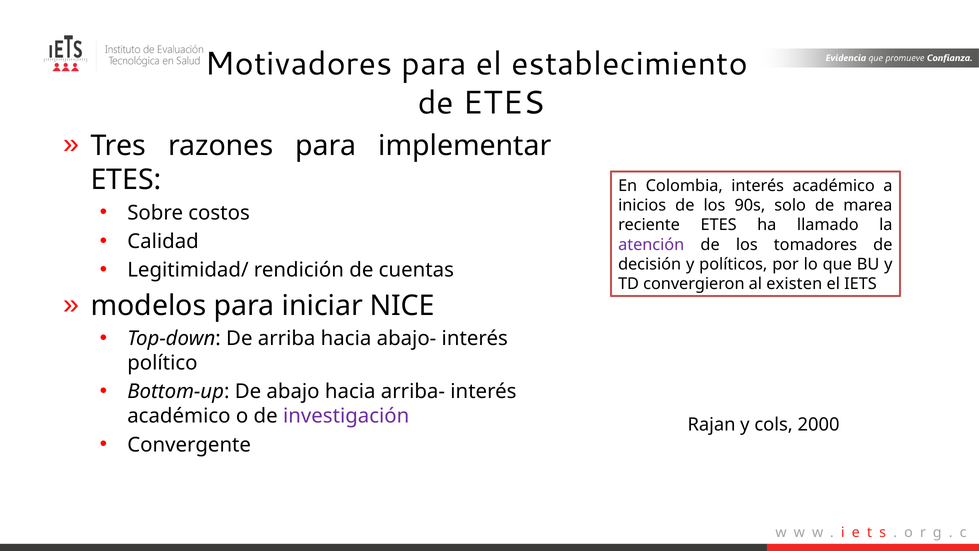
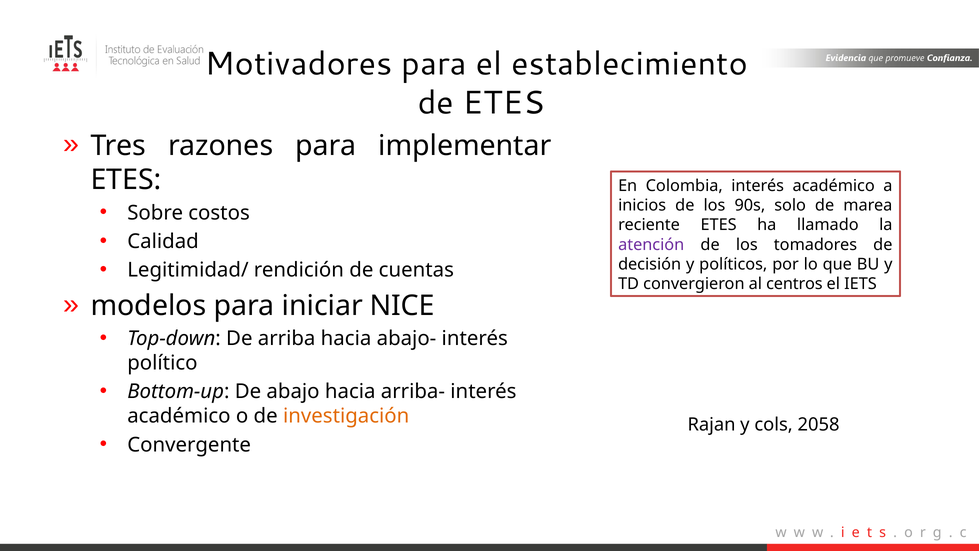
existen: existen -> centros
investigación colour: purple -> orange
2000: 2000 -> 2058
